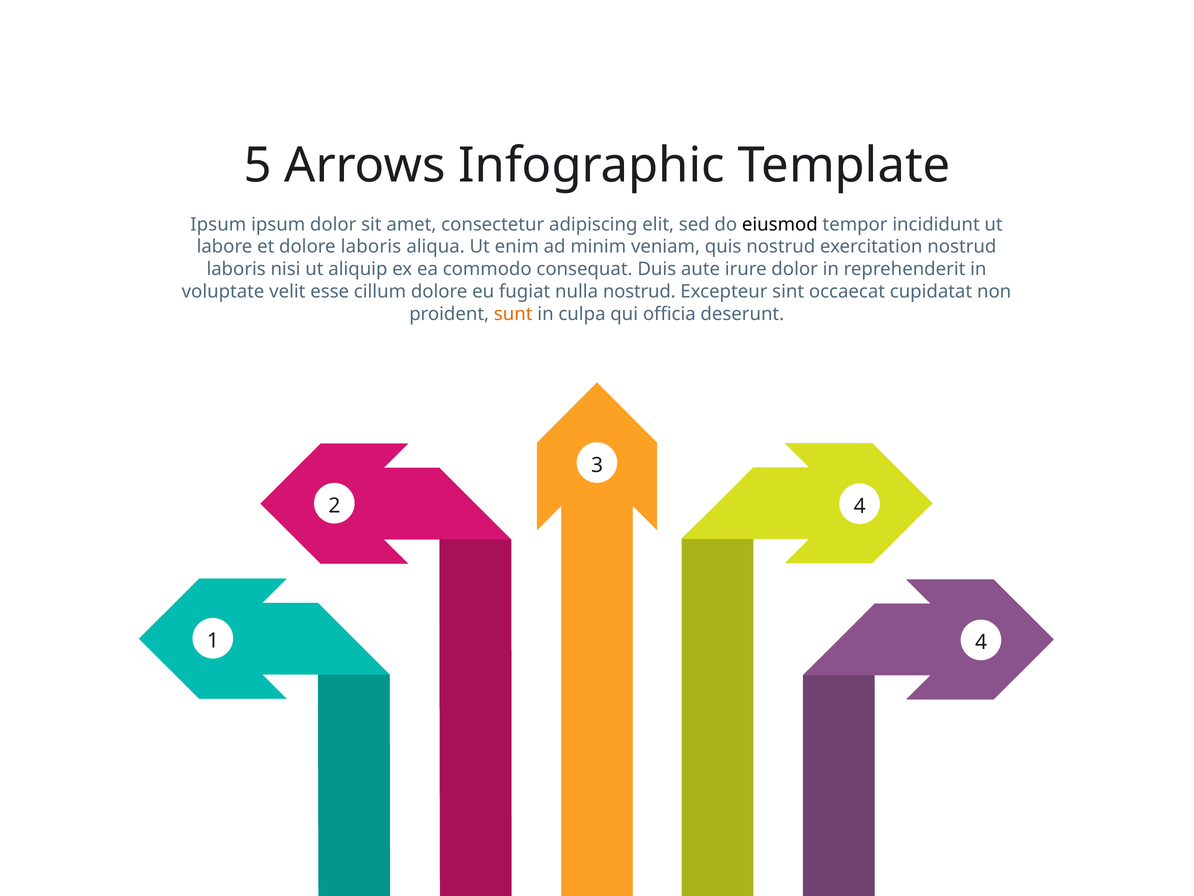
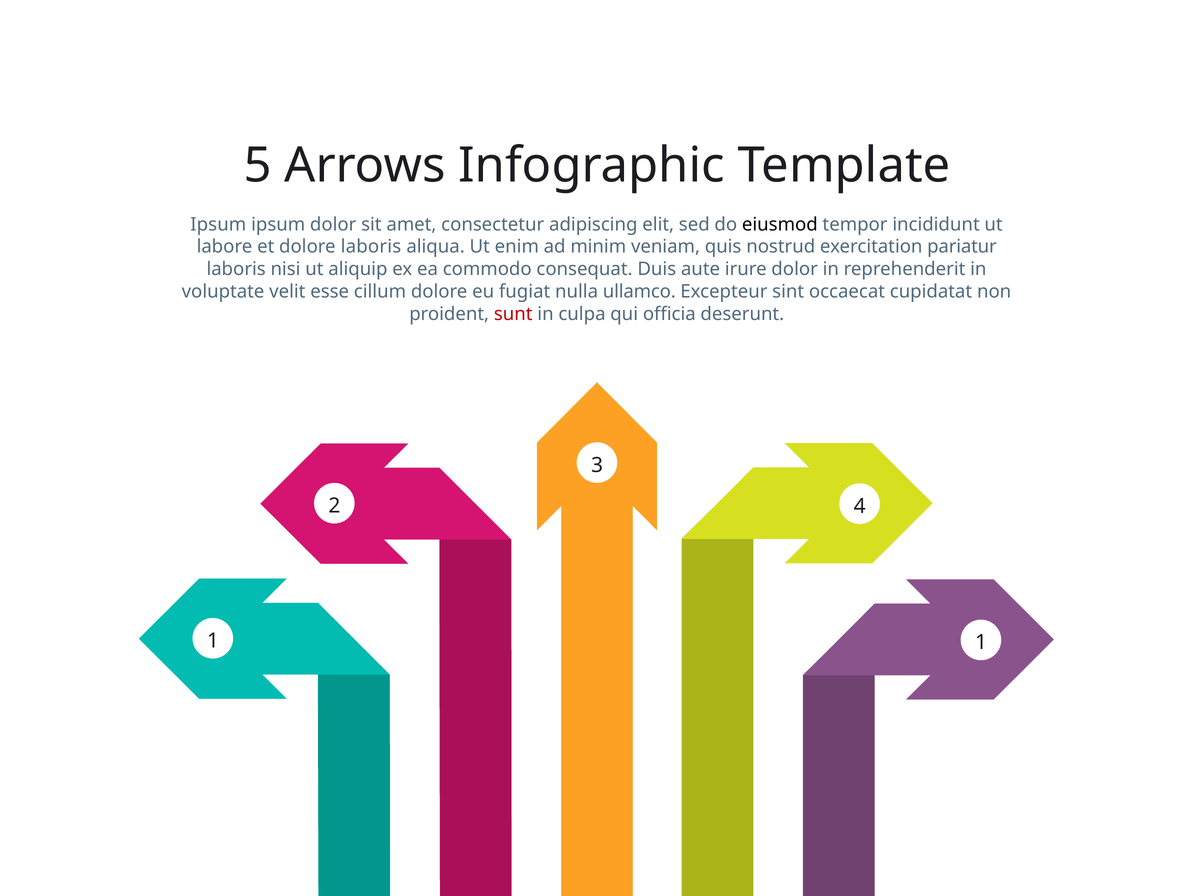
exercitation nostrud: nostrud -> pariatur
nulla nostrud: nostrud -> ullamco
sunt colour: orange -> red
1 4: 4 -> 1
